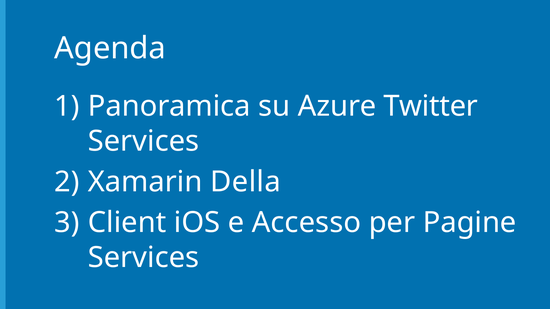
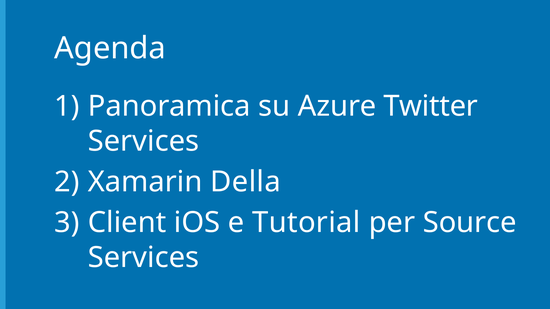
Accesso: Accesso -> Tutorial
Pagine: Pagine -> Source
